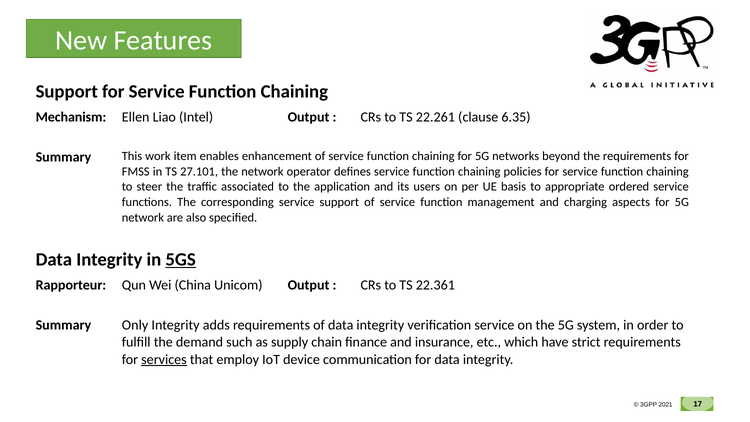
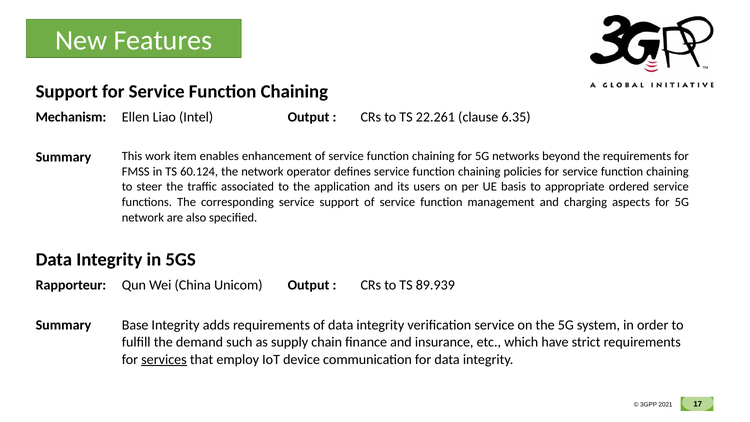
27.101: 27.101 -> 60.124
5GS underline: present -> none
22.361: 22.361 -> 89.939
Only: Only -> Base
